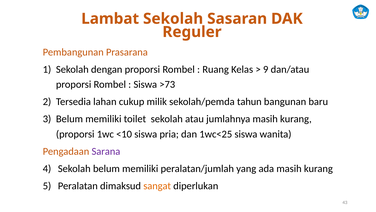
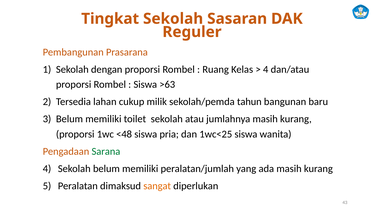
Lambat: Lambat -> Tingkat
9 at (266, 69): 9 -> 4
>73: >73 -> >63
<10: <10 -> <48
Sarana colour: purple -> green
